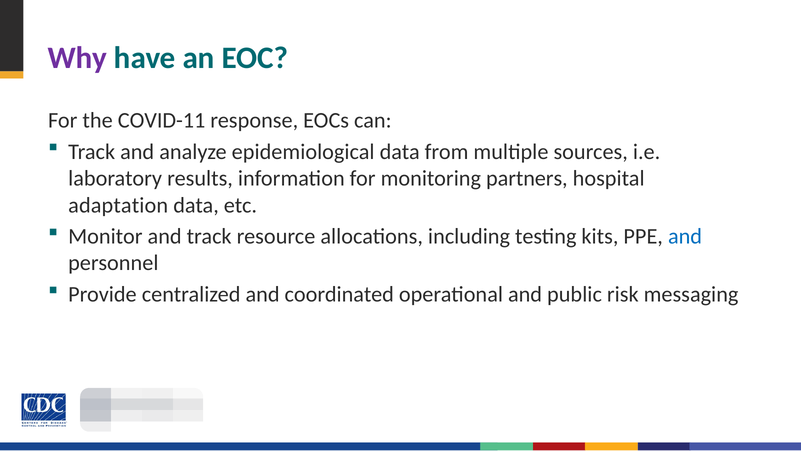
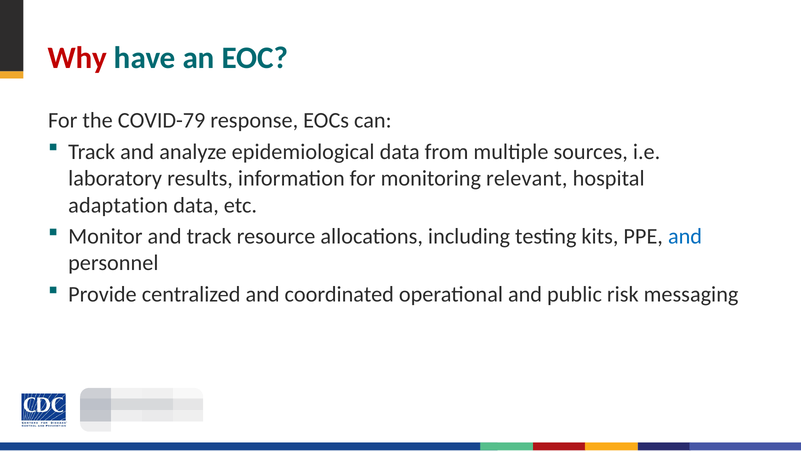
Why colour: purple -> red
COVID-11: COVID-11 -> COVID-79
partners: partners -> relevant
